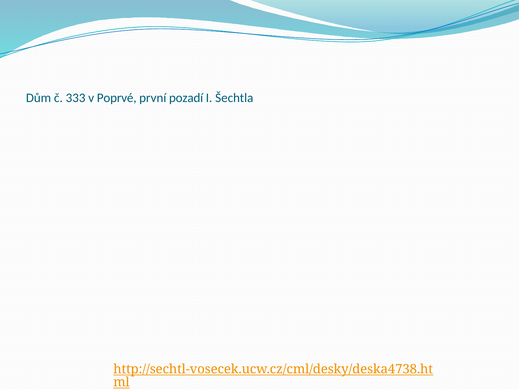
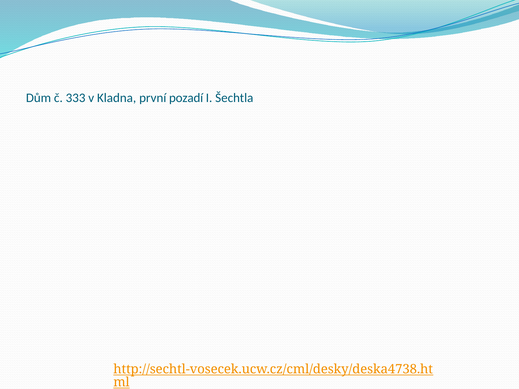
Poprvé: Poprvé -> Kladna
